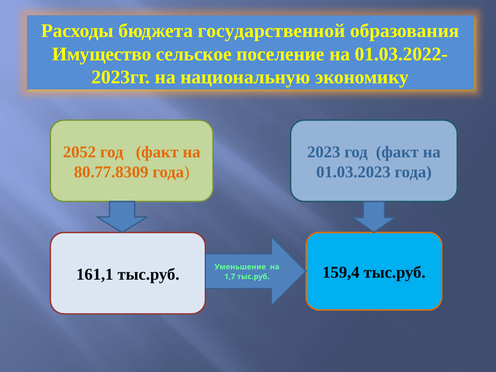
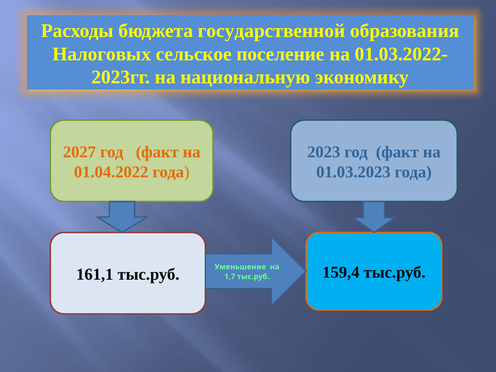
Имущество: Имущество -> Налоговых
2052: 2052 -> 2027
80.77.8309: 80.77.8309 -> 01.04.2022
